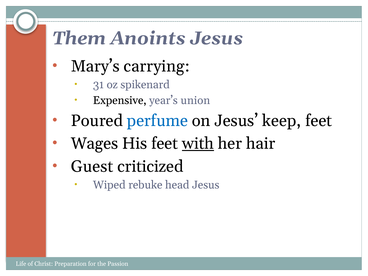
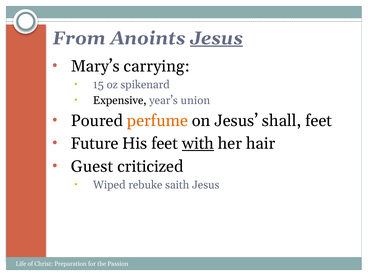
Them: Them -> From
Jesus at (216, 38) underline: none -> present
31: 31 -> 15
perfume colour: blue -> orange
keep: keep -> shall
Wages: Wages -> Future
head: head -> saith
